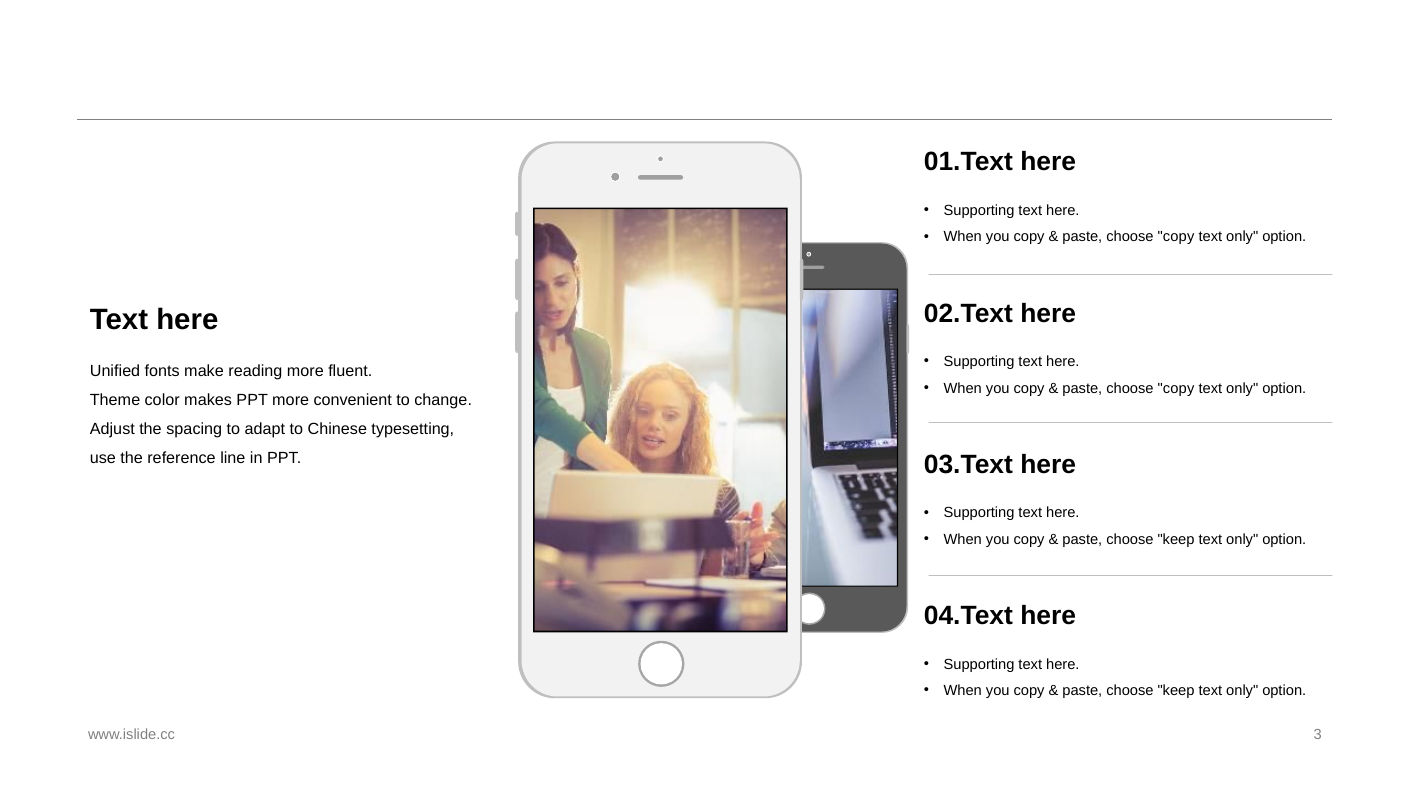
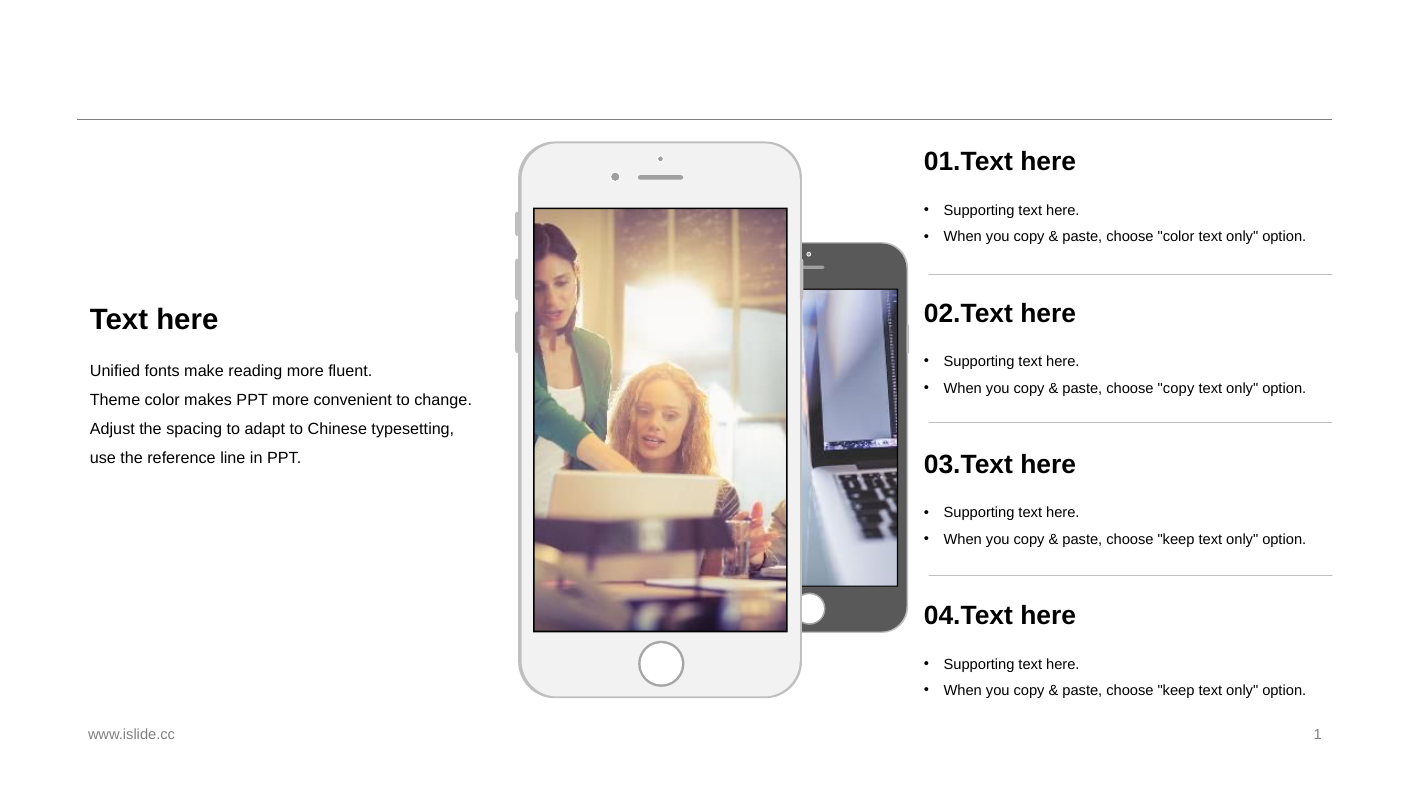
copy at (1176, 237): copy -> color
3: 3 -> 1
